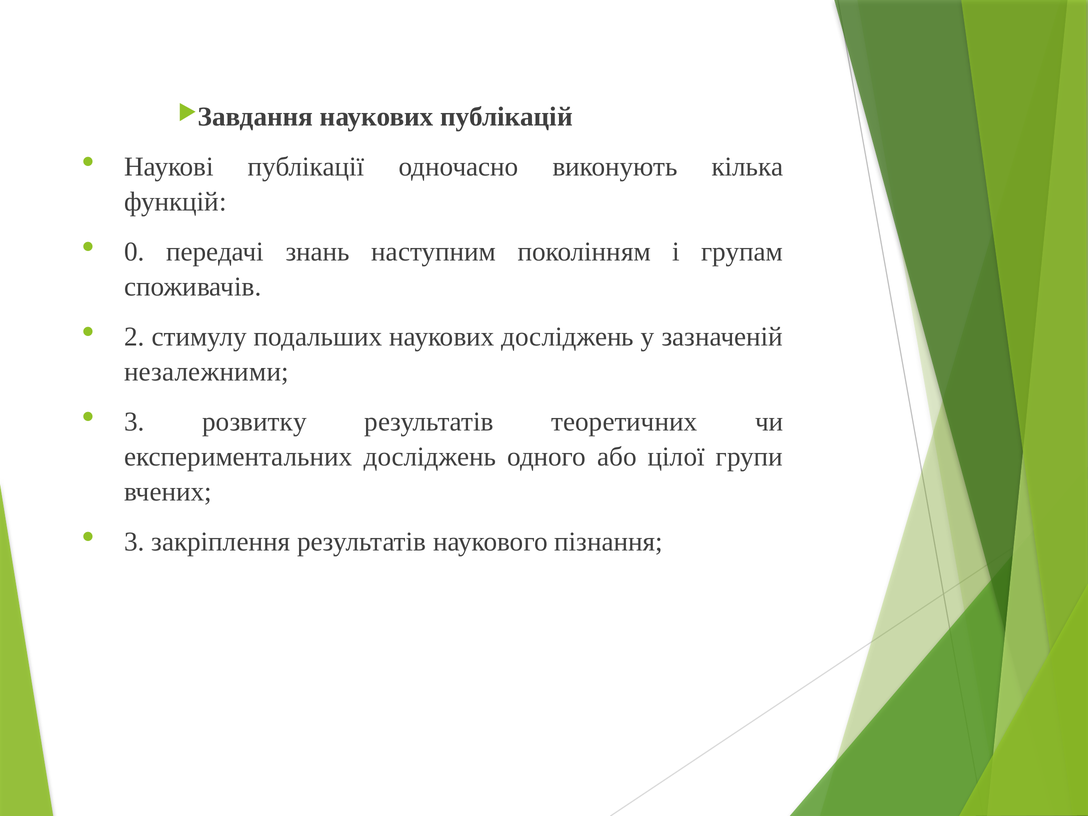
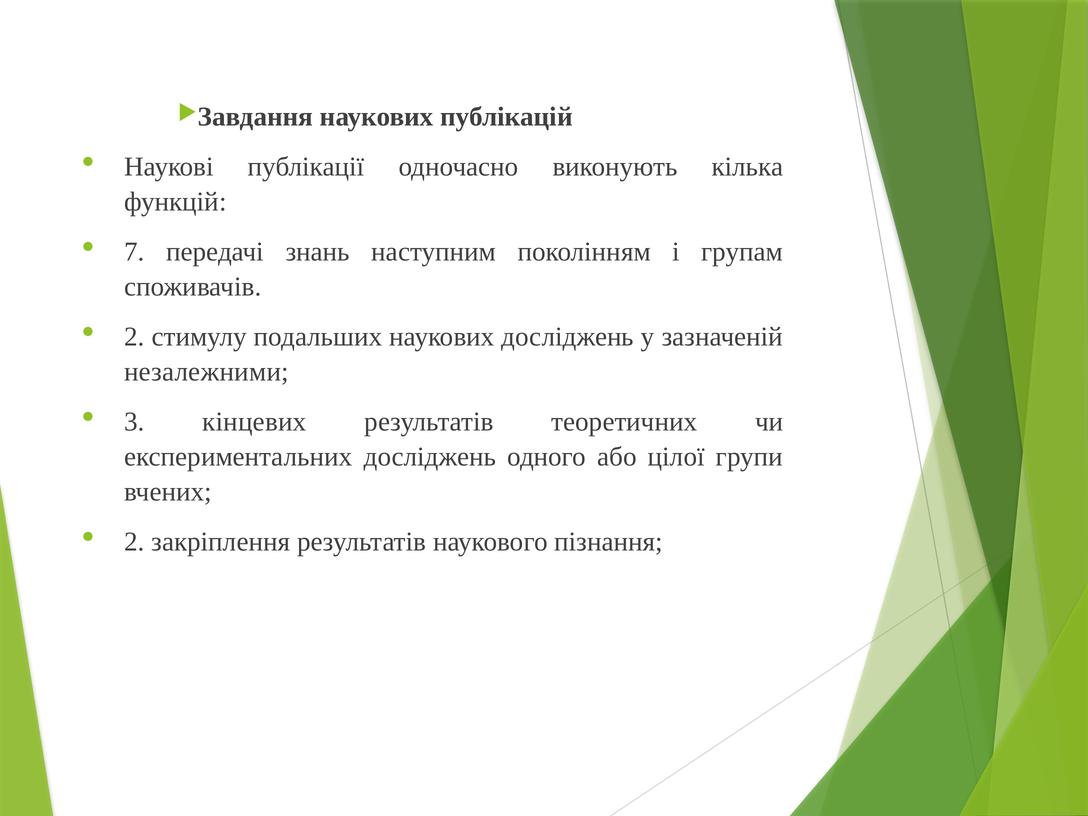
0: 0 -> 7
розвитку: розвитку -> кінцевих
3 at (134, 542): 3 -> 2
